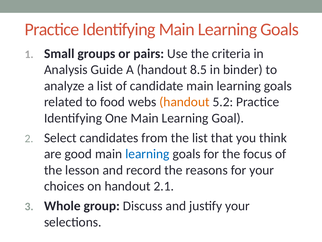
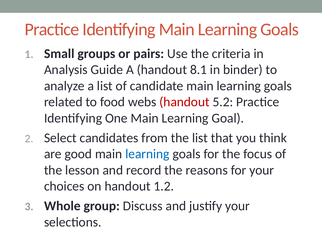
8.5: 8.5 -> 8.1
handout at (184, 102) colour: orange -> red
2.1: 2.1 -> 1.2
